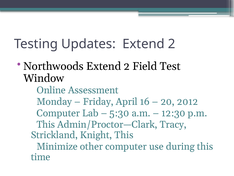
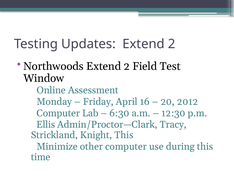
5:30: 5:30 -> 6:30
This at (46, 124): This -> Ellis
